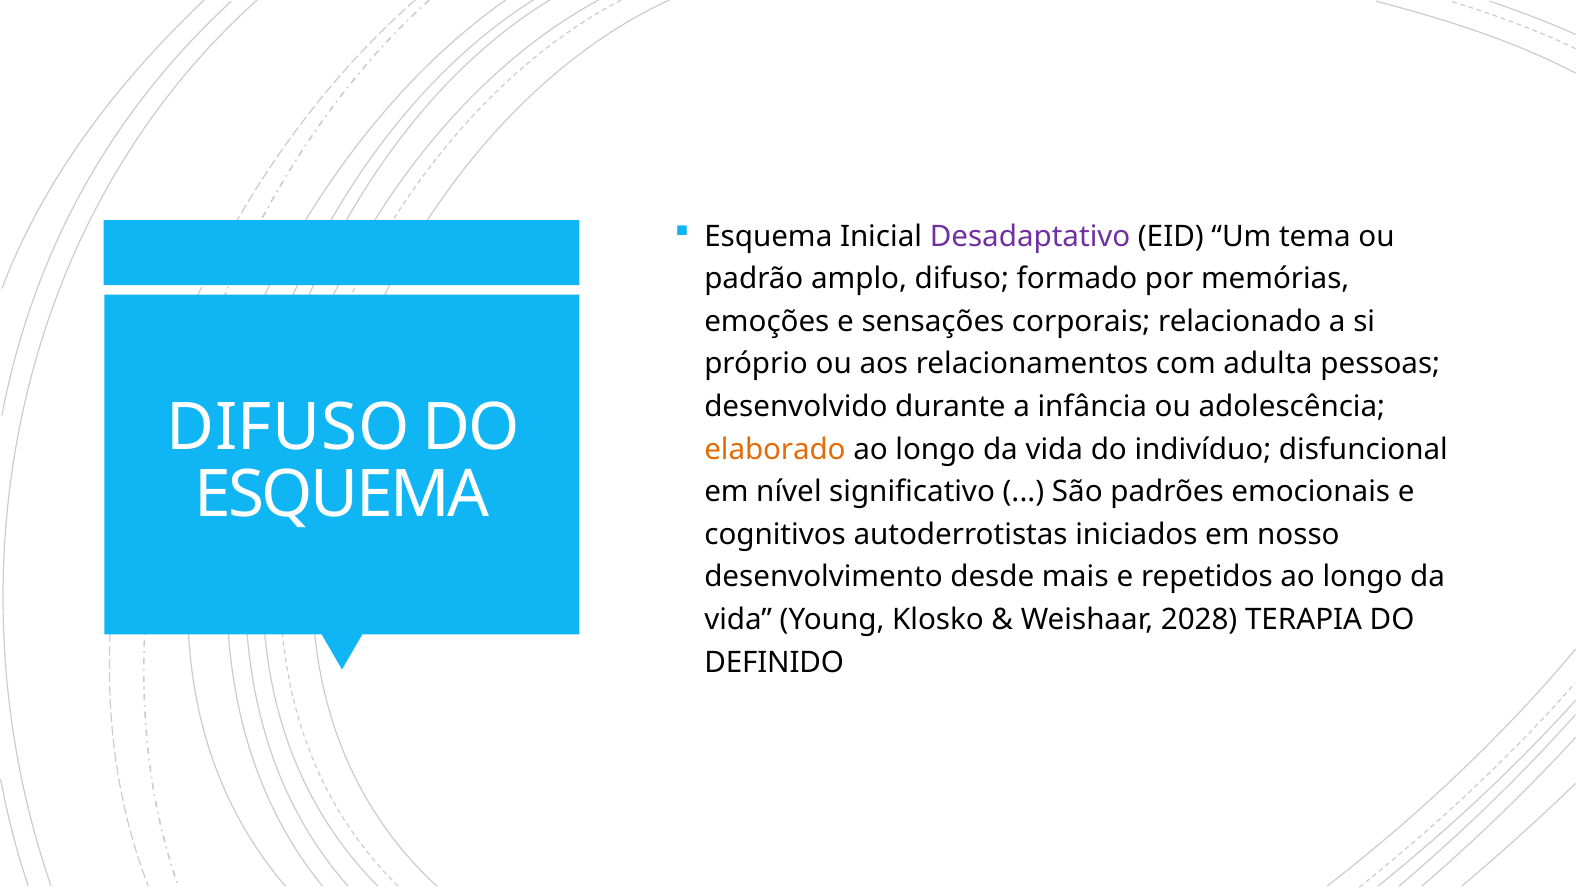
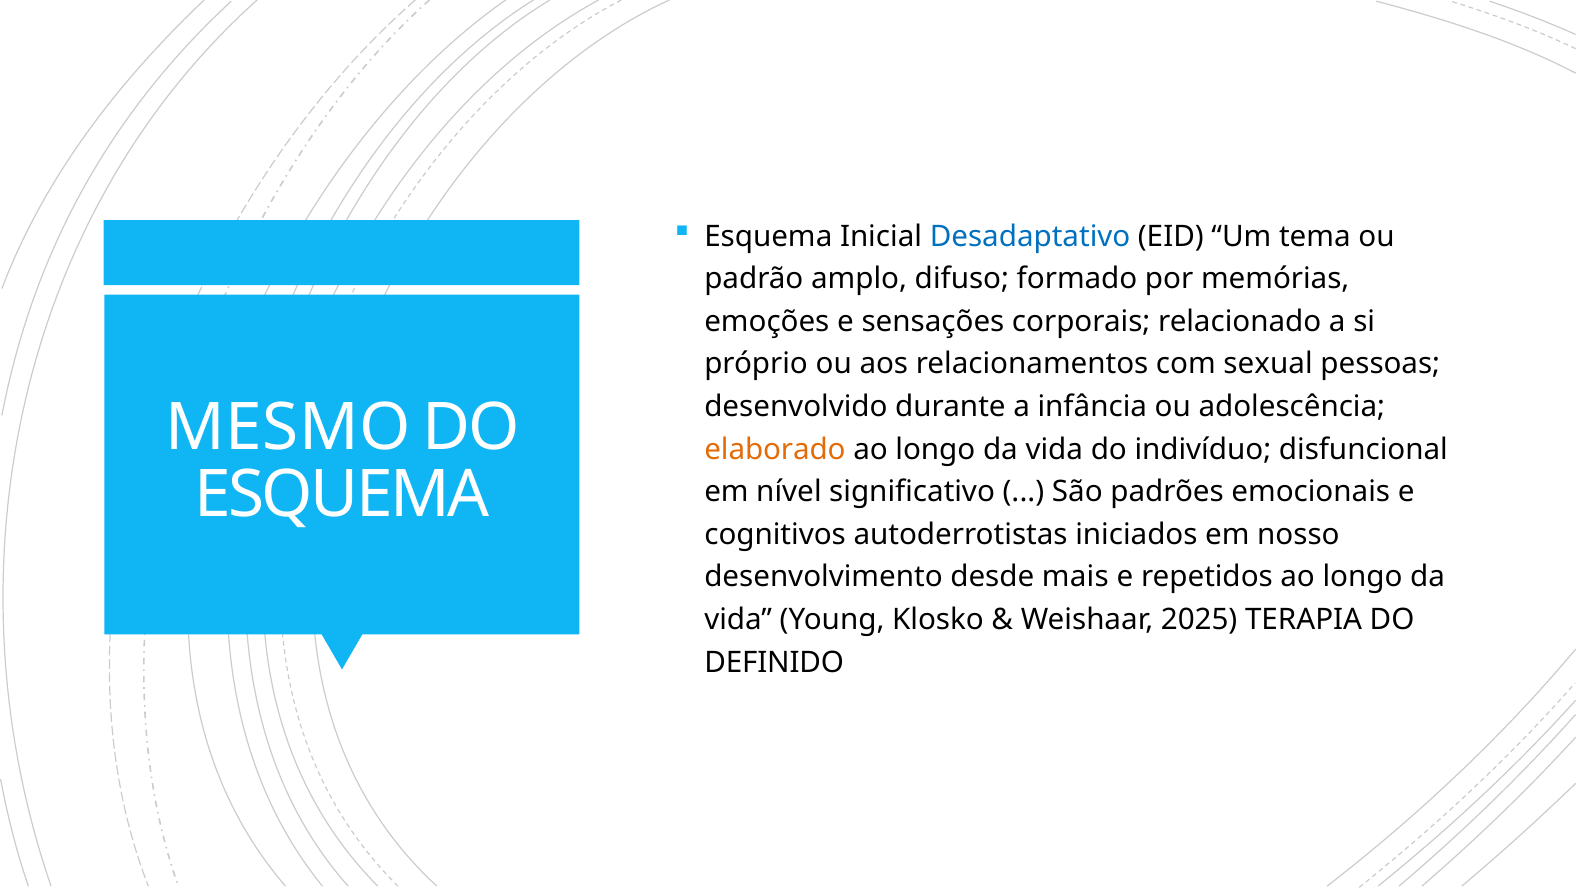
Desadaptativo colour: purple -> blue
adulta: adulta -> sexual
DIFUSO at (288, 428): DIFUSO -> MESMO
2028: 2028 -> 2025
